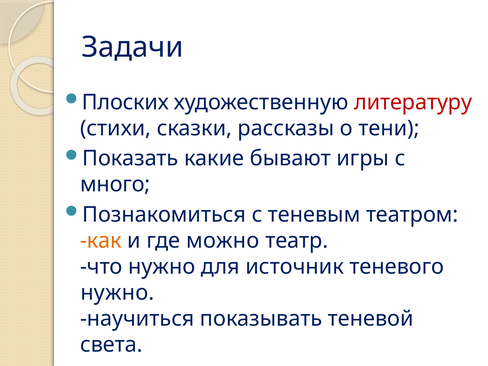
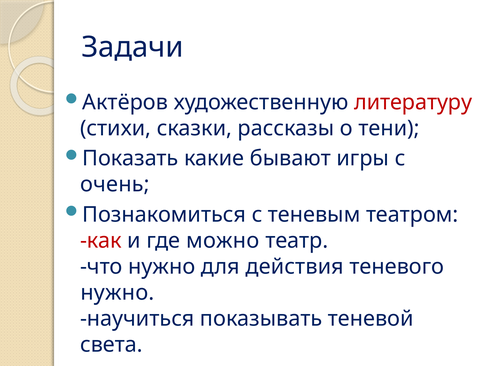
Плоских: Плоских -> Актёров
много: много -> очень
как colour: orange -> red
источник: источник -> действия
